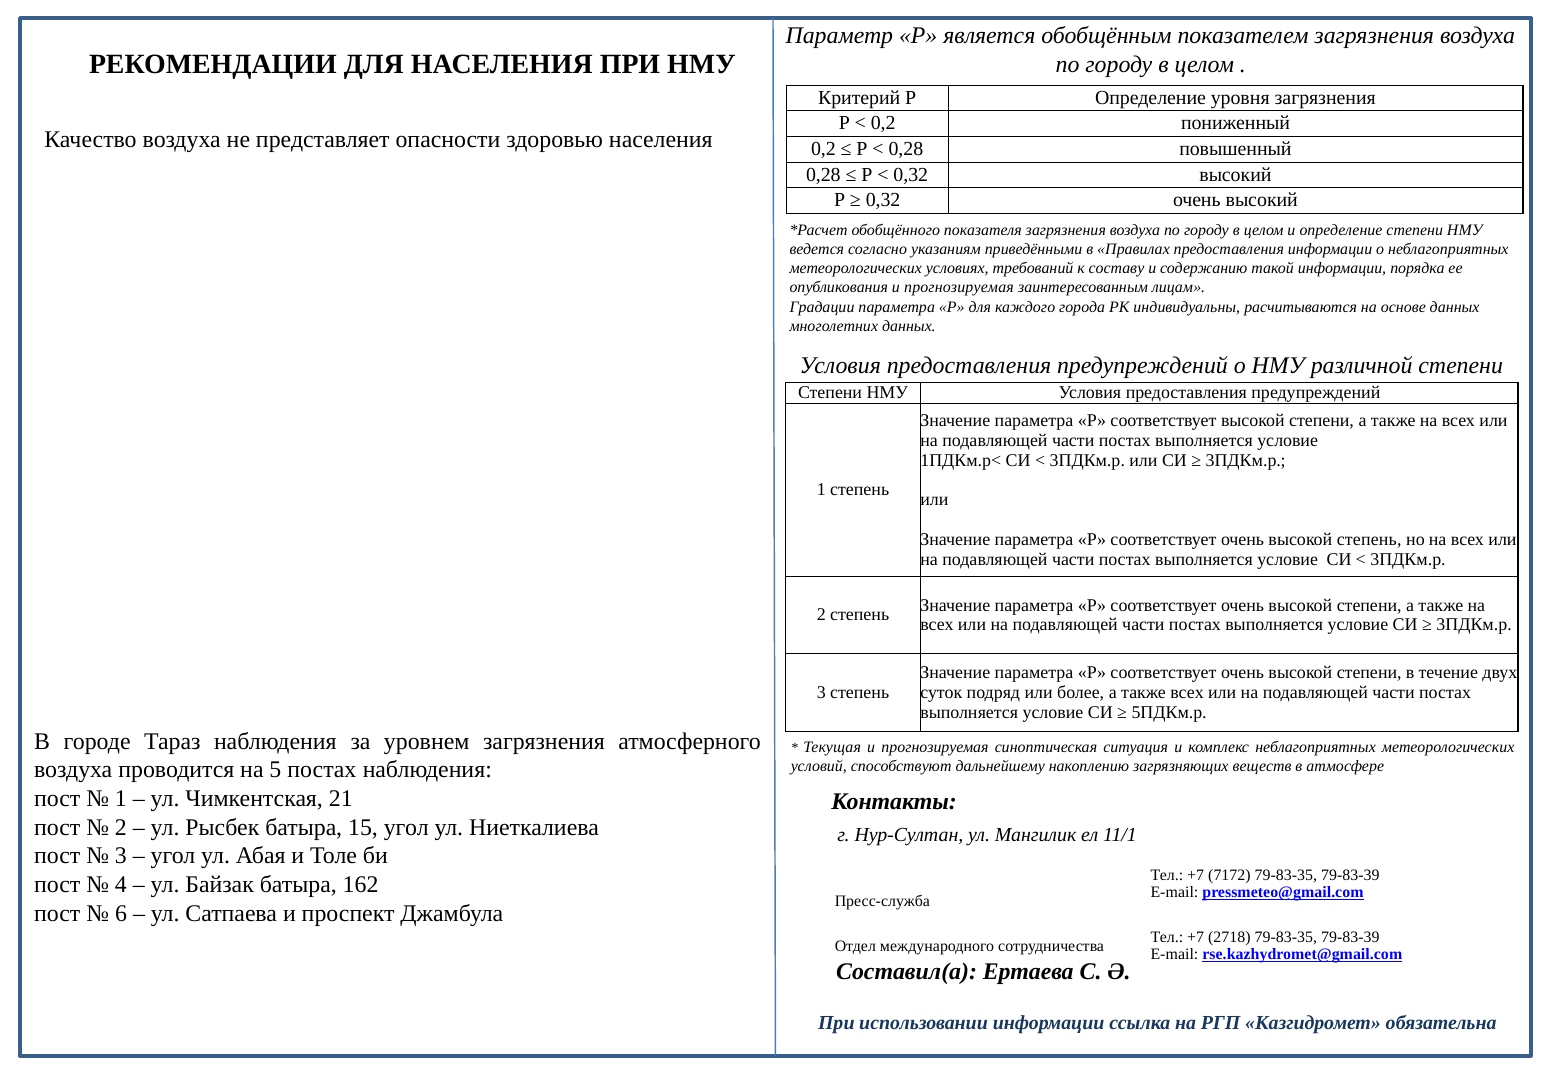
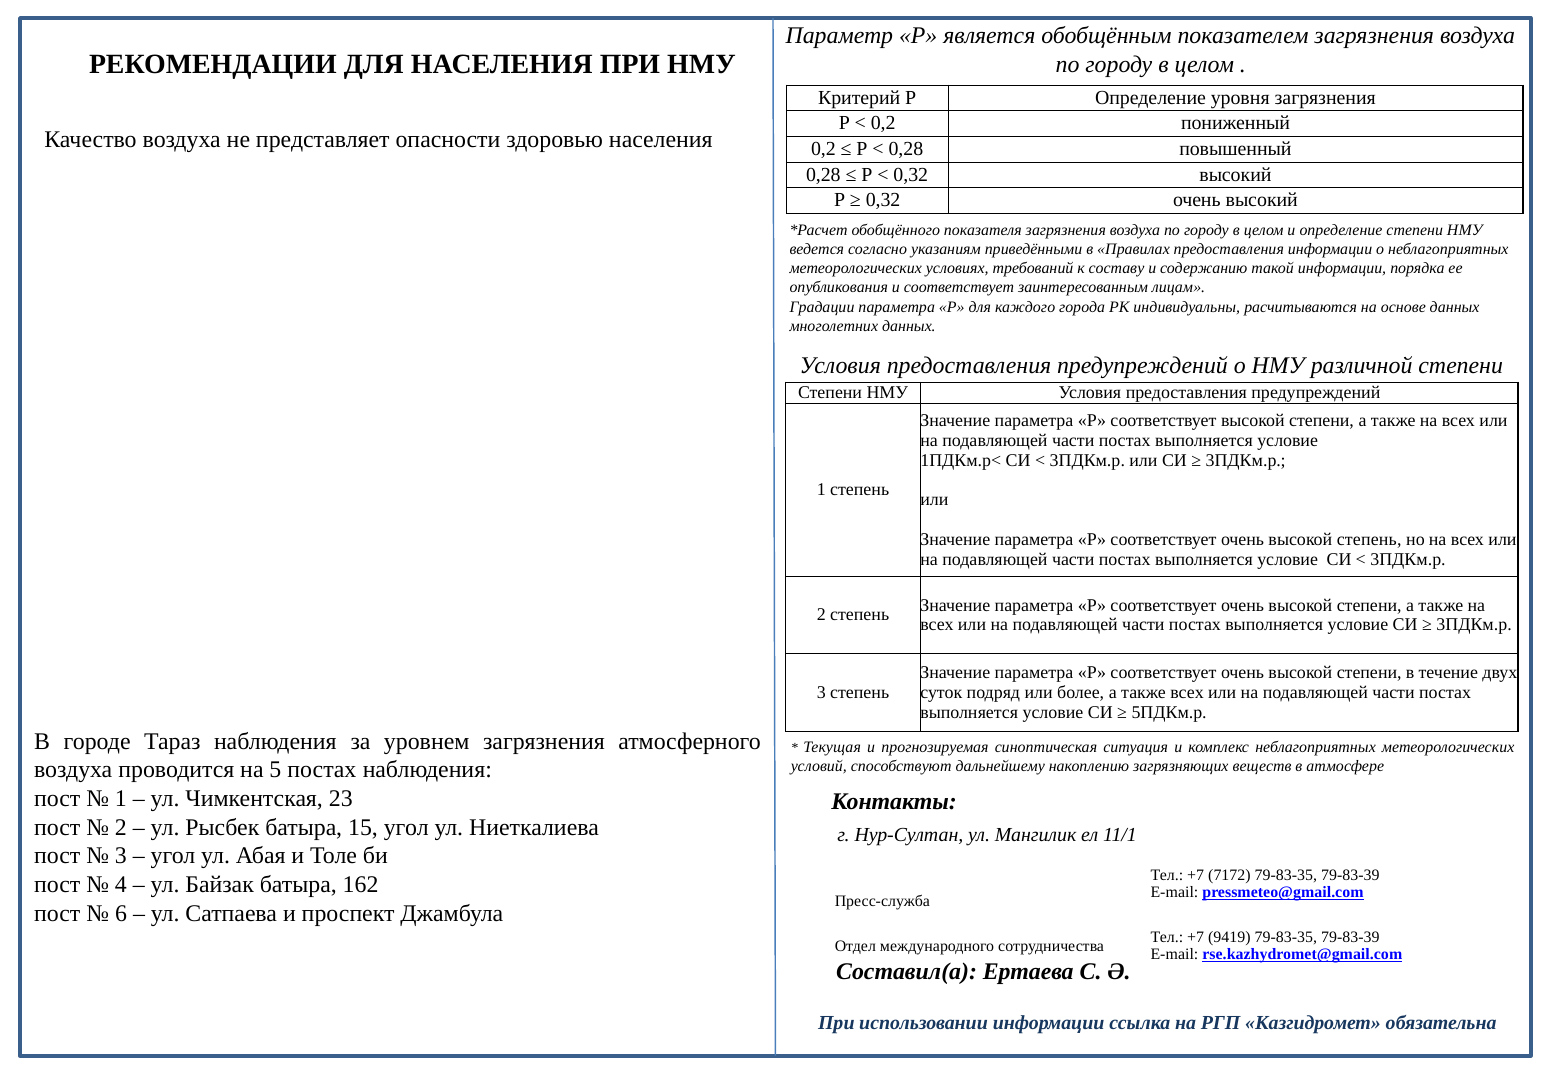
опубликования и прогнозируемая: прогнозируемая -> соответствует
21: 21 -> 23
2718: 2718 -> 9419
